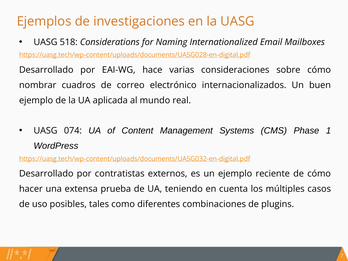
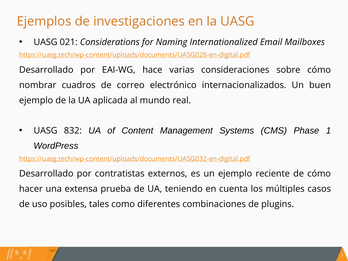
518: 518 -> 021
074: 074 -> 832
